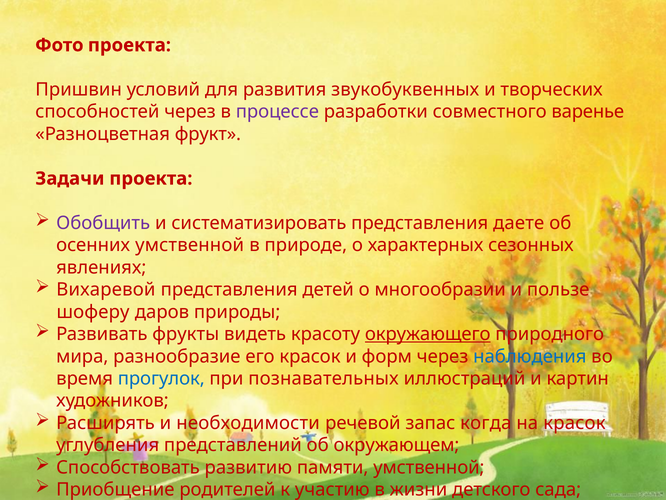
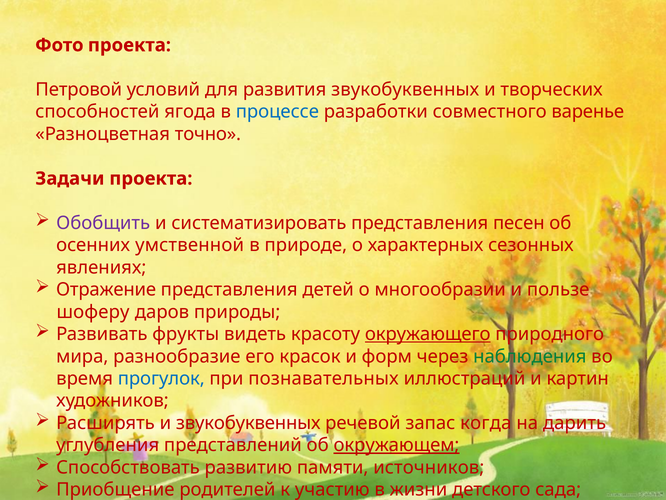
Пришвин: Пришвин -> Петровой
способностей через: через -> ягода
процессе colour: purple -> blue
фрукт: фрукт -> точно
даете: даете -> песен
Вихаревой: Вихаревой -> Отражение
наблюдения colour: blue -> green
и необходимости: необходимости -> звукобуквенных
на красок: красок -> дарить
окружающем underline: none -> present
памяти умственной: умственной -> источников
